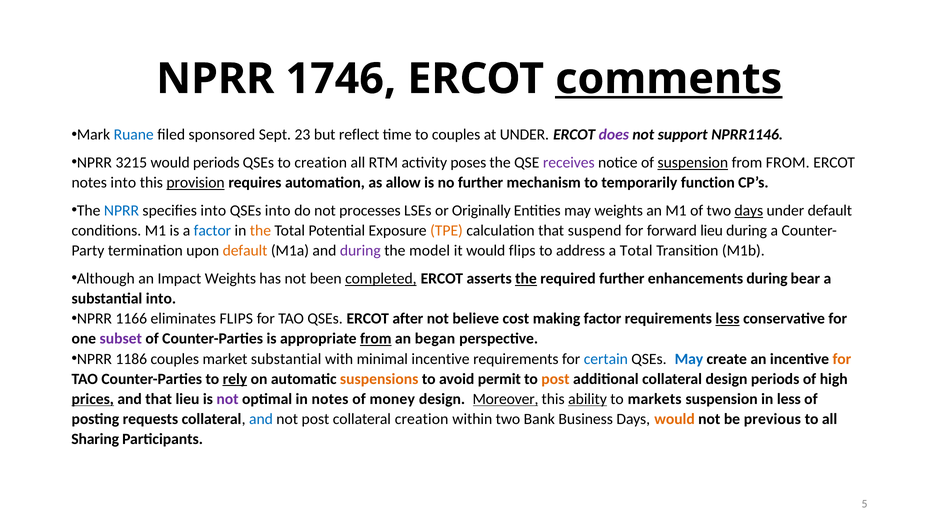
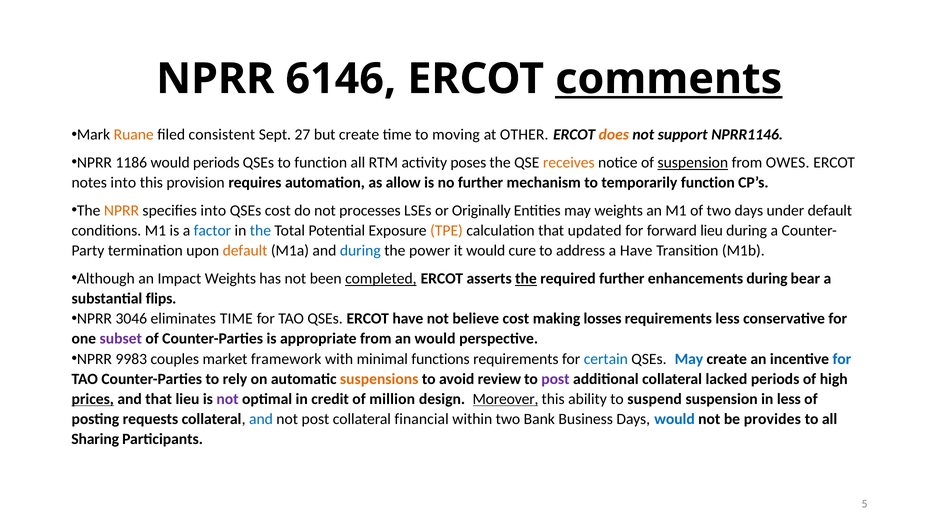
1746: 1746 -> 6146
Ruane colour: blue -> orange
sponsored: sponsored -> consistent
23: 23 -> 27
but reflect: reflect -> create
to couples: couples -> moving
at UNDER: UNDER -> OTHER
does colour: purple -> orange
3215: 3215 -> 1186
to creation: creation -> function
receives colour: purple -> orange
from FROM: FROM -> OWES
provision underline: present -> none
NPRR at (121, 211) colour: blue -> orange
QSEs into: into -> cost
days at (749, 211) underline: present -> none
the at (260, 231) colour: orange -> blue
suspend: suspend -> updated
during at (360, 251) colour: purple -> blue
model: model -> power
would flips: flips -> cure
a Total: Total -> Have
substantial into: into -> flips
1166: 1166 -> 3046
eliminates FLIPS: FLIPS -> TIME
ERCOT after: after -> have
making factor: factor -> losses
less at (728, 319) underline: present -> none
from at (376, 339) underline: present -> none
an began: began -> would
1186: 1186 -> 9983
market substantial: substantial -> framework
minimal incentive: incentive -> functions
for at (842, 359) colour: orange -> blue
rely underline: present -> none
permit: permit -> review
post at (555, 379) colour: orange -> purple
collateral design: design -> lacked
in notes: notes -> credit
money: money -> million
ability underline: present -> none
markets: markets -> suspend
collateral creation: creation -> financial
would at (675, 419) colour: orange -> blue
previous: previous -> provides
